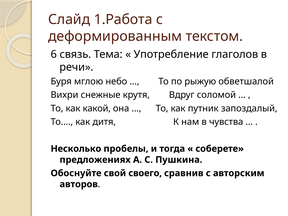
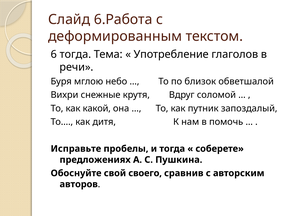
1.Работа: 1.Работа -> 6.Работа
6 связь: связь -> тогда
рыжую: рыжую -> близок
чувства: чувства -> помочь
Несколько: Несколько -> Исправьте
